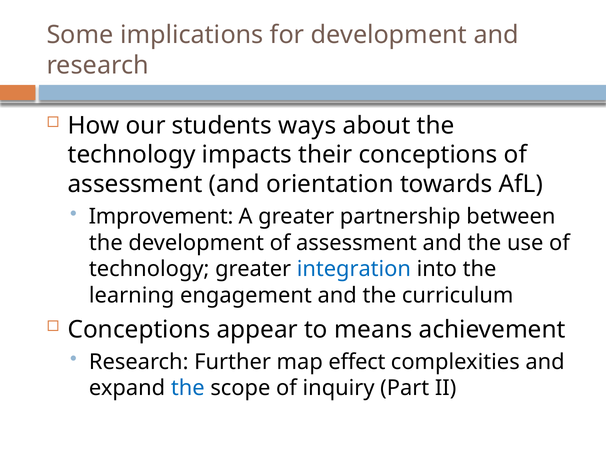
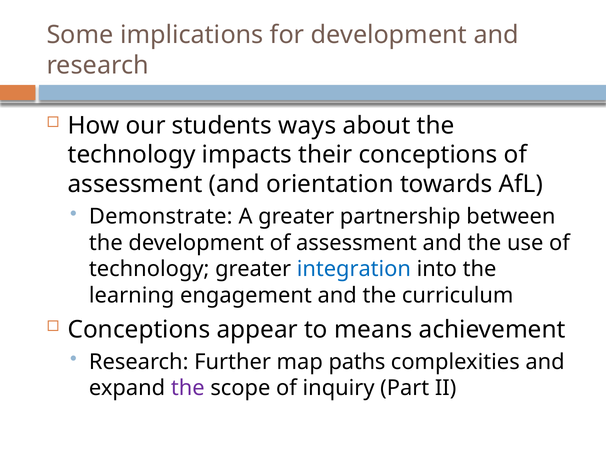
Improvement: Improvement -> Demonstrate
effect: effect -> paths
the at (188, 388) colour: blue -> purple
